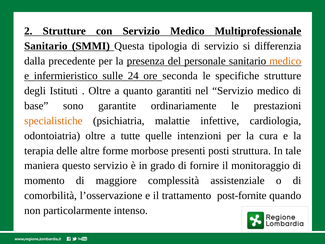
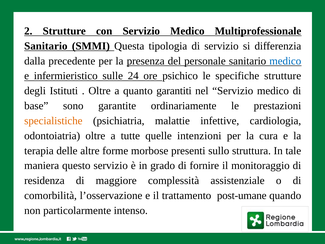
medico at (285, 61) colour: orange -> blue
seconda: seconda -> psichico
posti: posti -> sullo
momento: momento -> residenza
post-fornite: post-fornite -> post-umane
